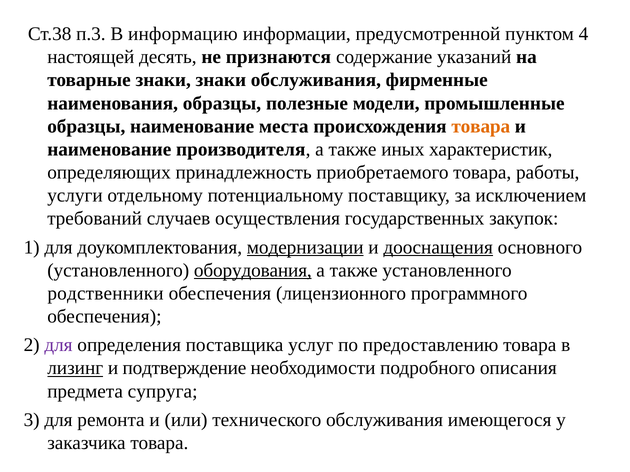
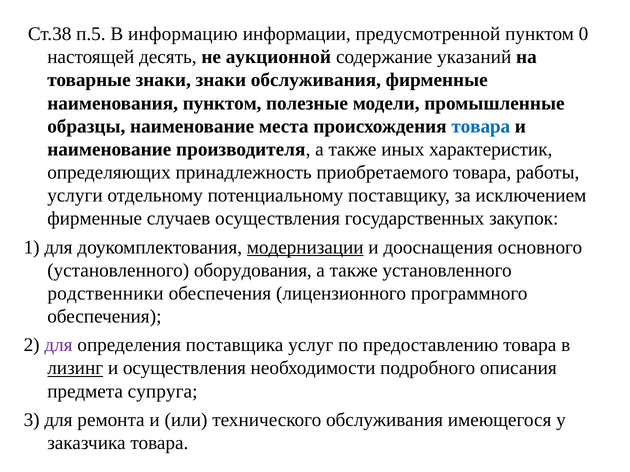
п.3: п.3 -> п.5
4: 4 -> 0
признаются: признаются -> аукционной
наименования образцы: образцы -> пунктом
товара at (481, 126) colour: orange -> blue
требований at (95, 219): требований -> фирменные
дооснащения underline: present -> none
оборудования underline: present -> none
и подтверждение: подтверждение -> осуществления
